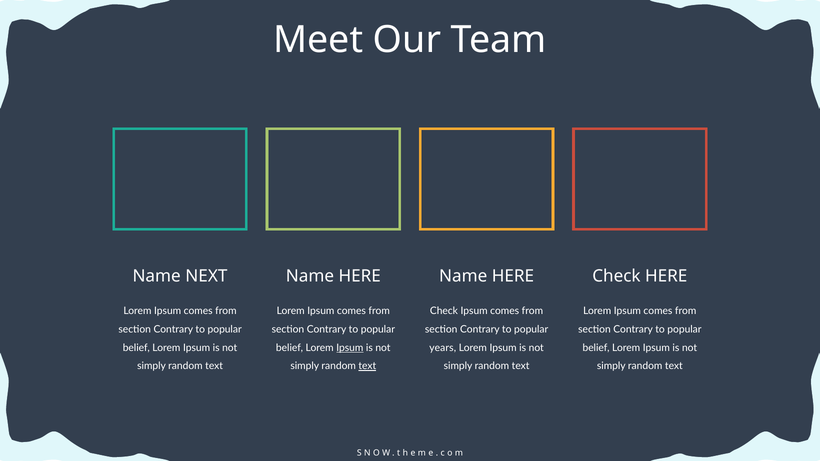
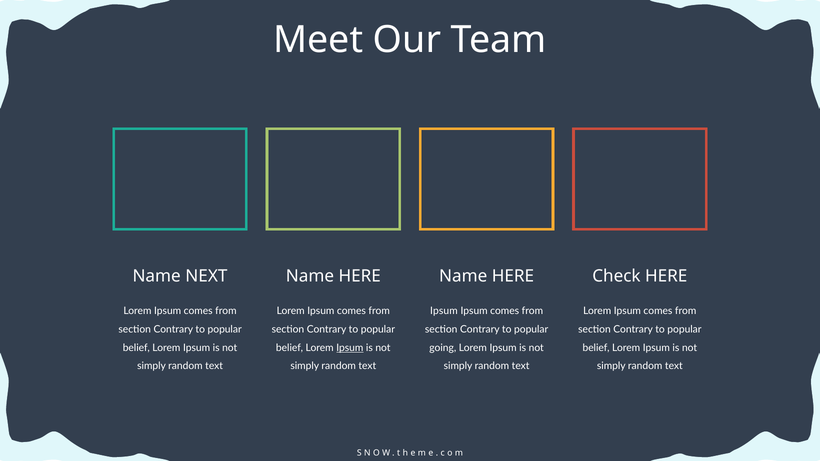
Check at (444, 311): Check -> Ipsum
years: years -> going
text at (367, 366) underline: present -> none
